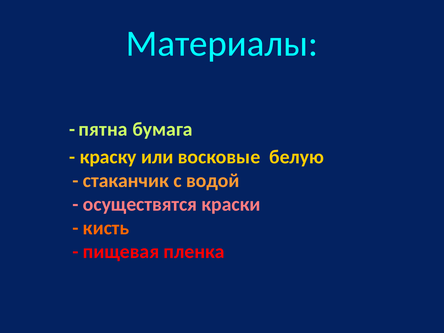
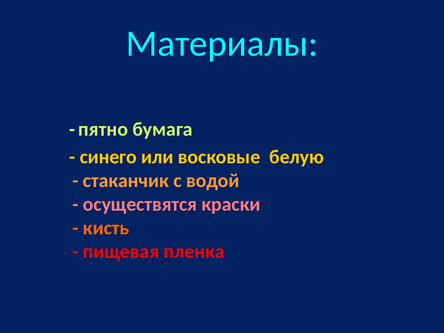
пятна: пятна -> пятно
краску: краску -> синего
